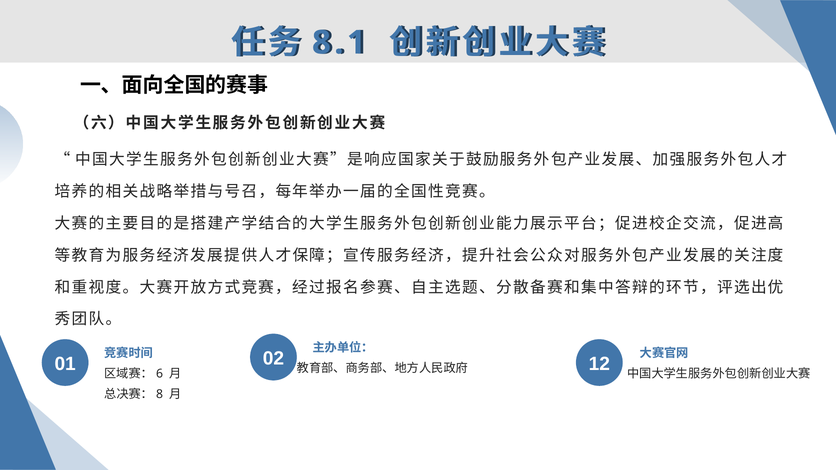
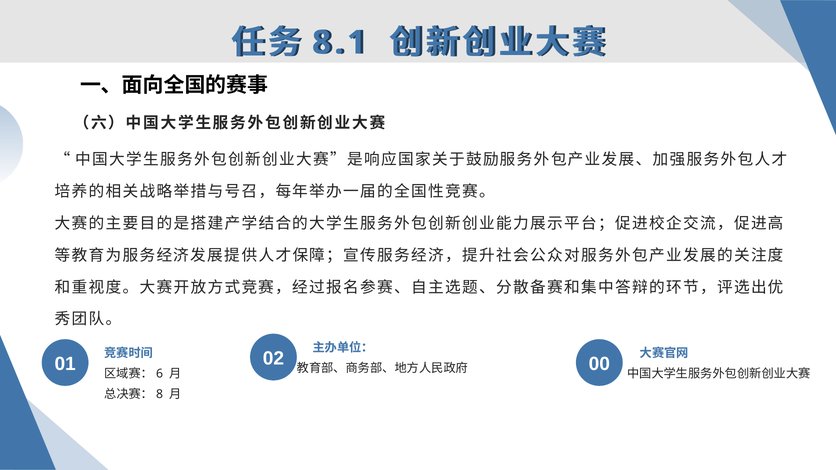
12: 12 -> 00
